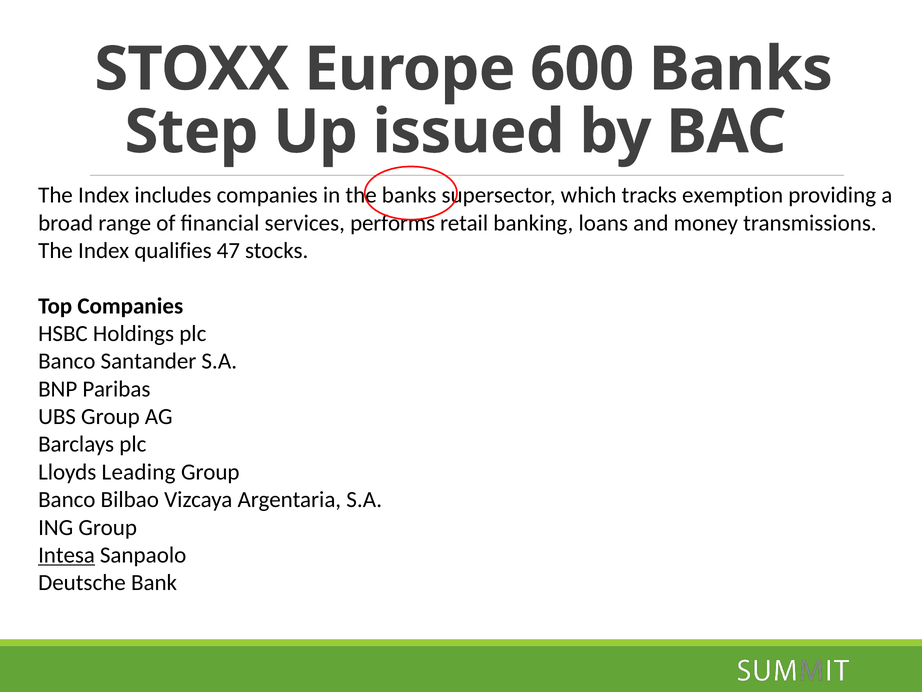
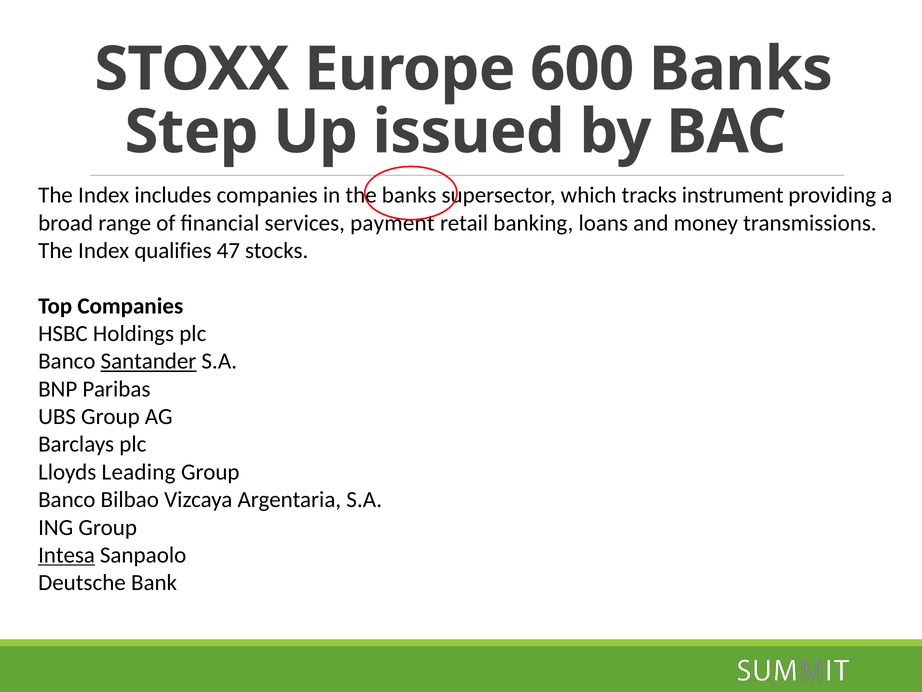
exemption: exemption -> instrument
performs: performs -> payment
Santander underline: none -> present
